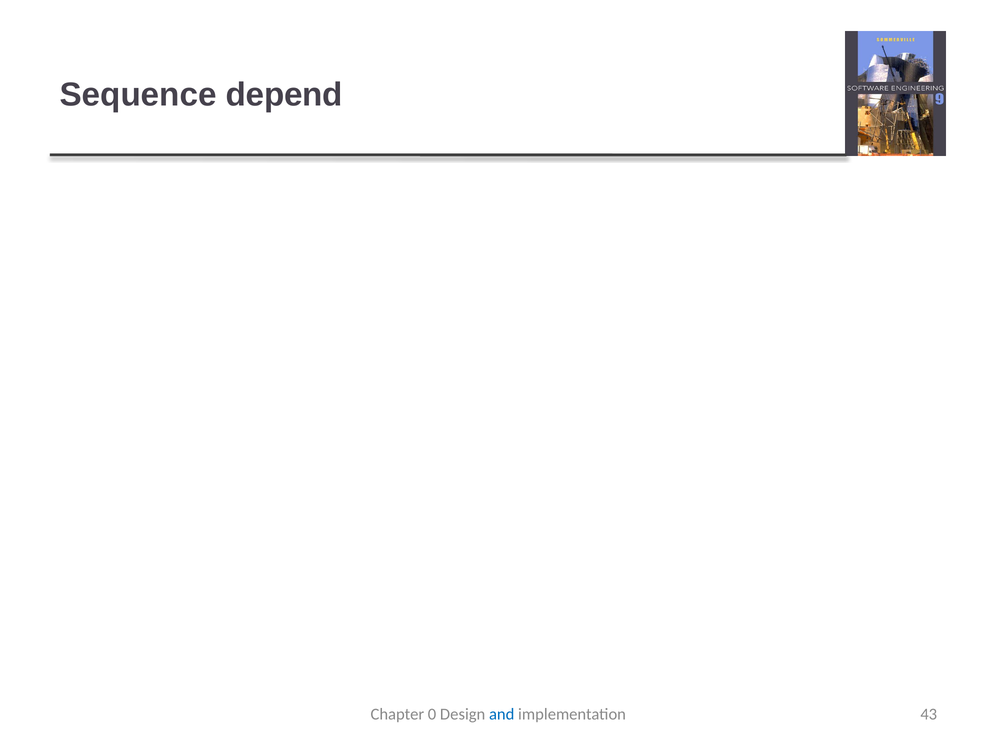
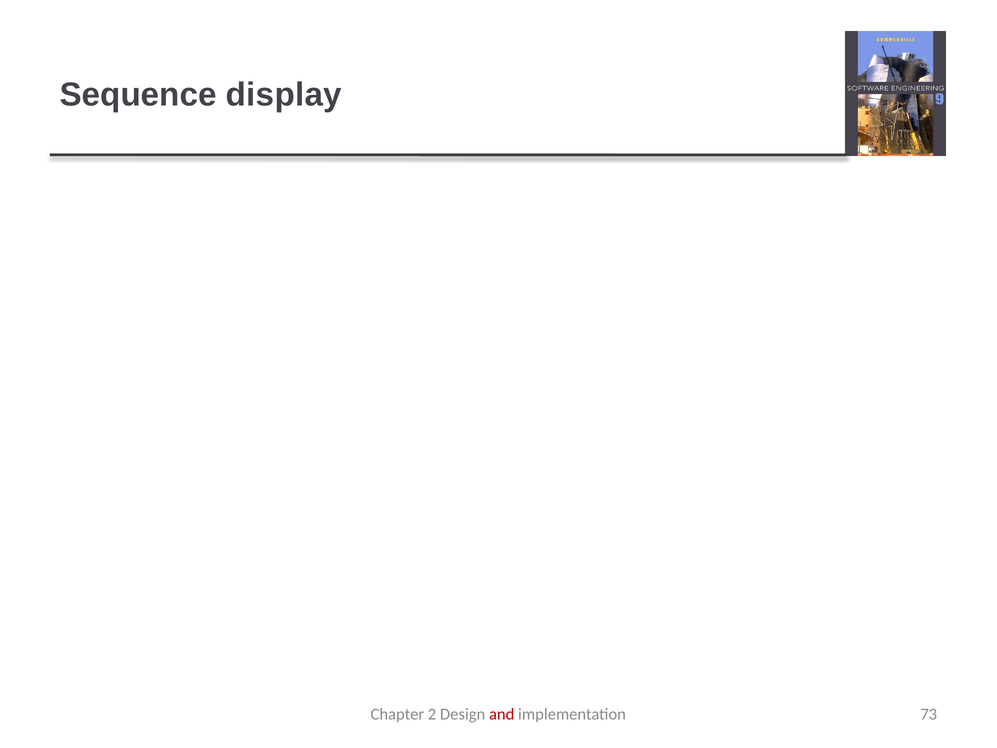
depend: depend -> display
0: 0 -> 2
and colour: blue -> red
43: 43 -> 73
